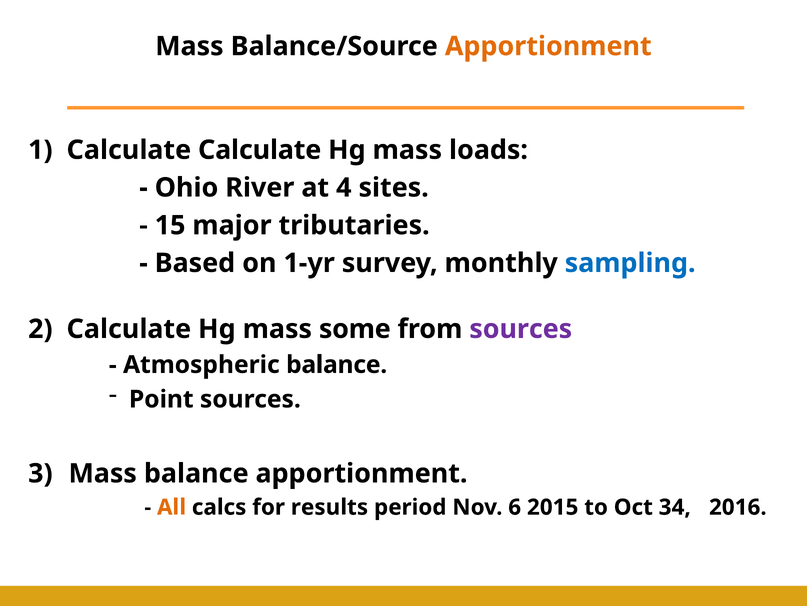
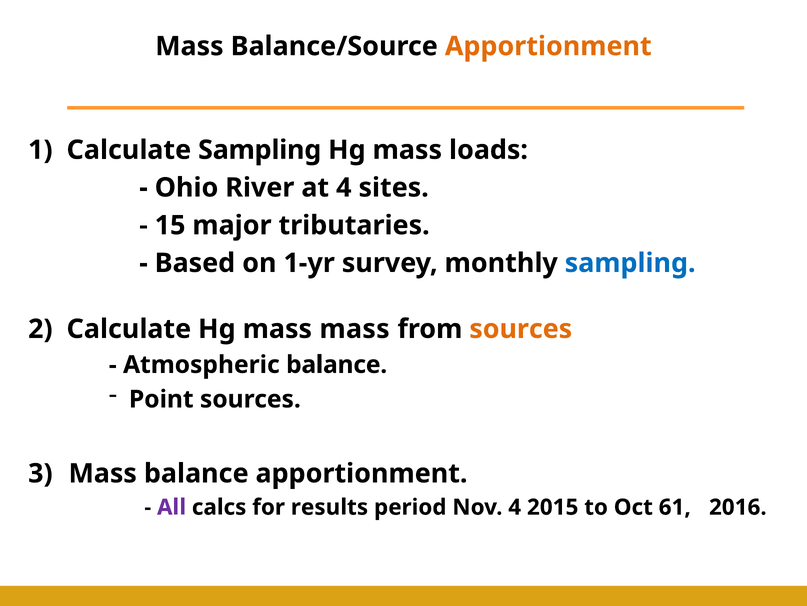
Calculate Calculate: Calculate -> Sampling
mass some: some -> mass
sources at (521, 329) colour: purple -> orange
All colour: orange -> purple
Nov 6: 6 -> 4
34: 34 -> 61
